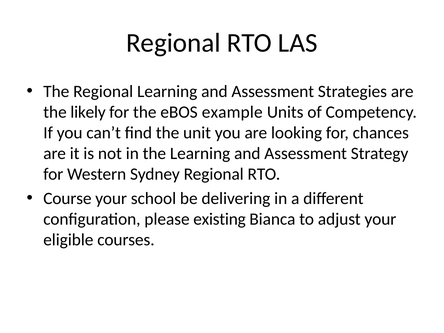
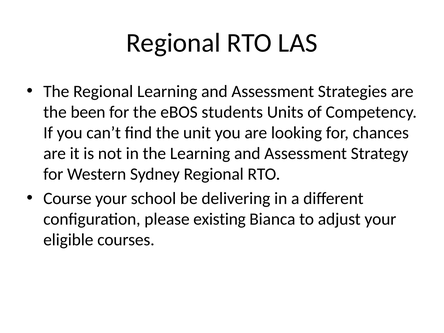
likely: likely -> been
example: example -> students
